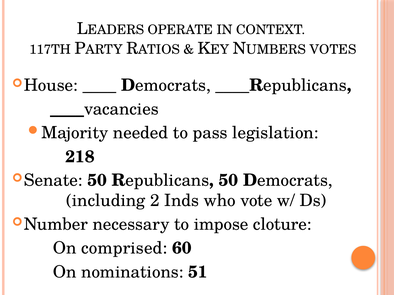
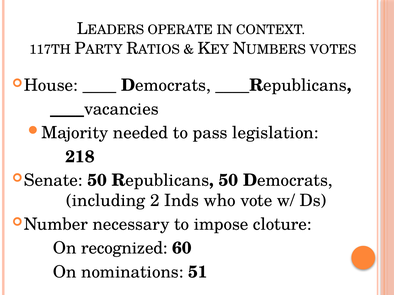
comprised: comprised -> recognized
